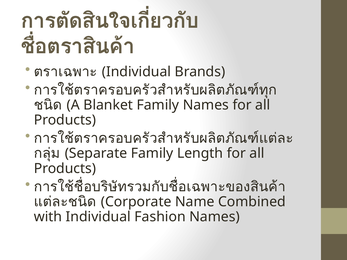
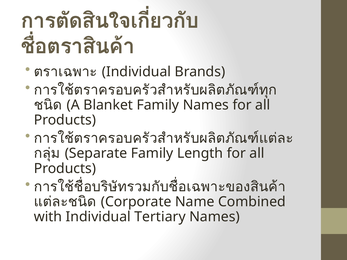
Fashion: Fashion -> Tertiary
